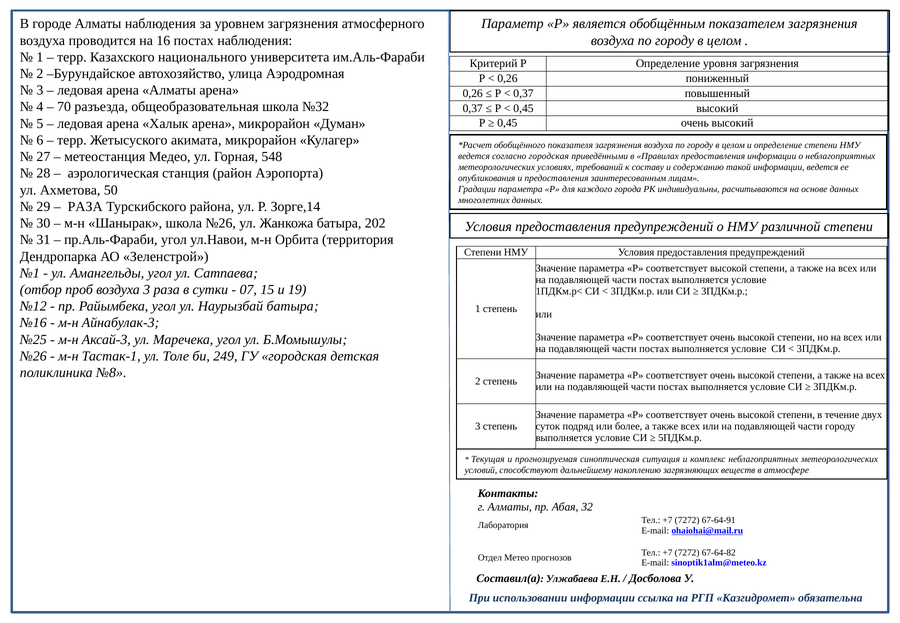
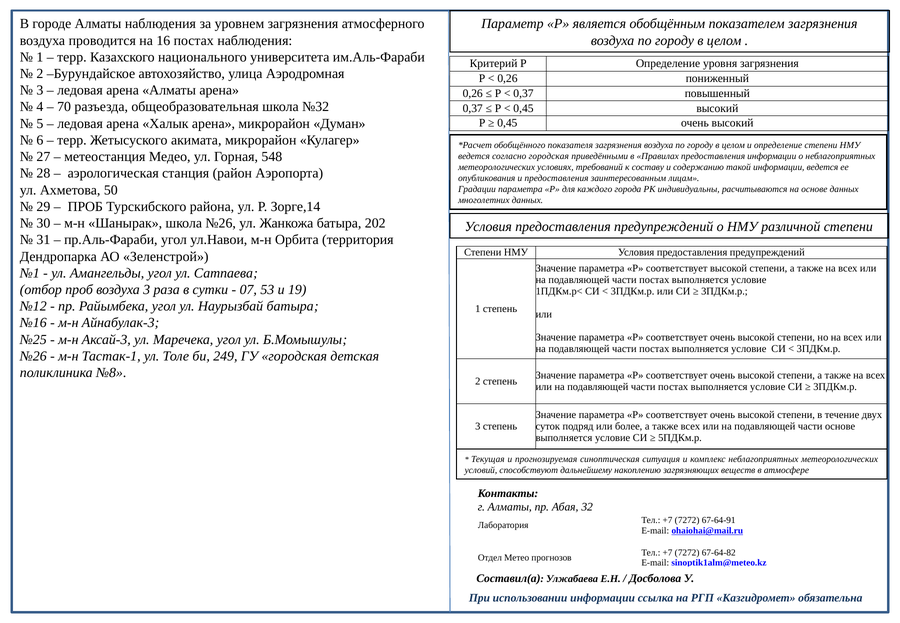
РАЗА at (85, 207): РАЗА -> ПРОБ
15: 15 -> 53
части городу: городу -> основе
